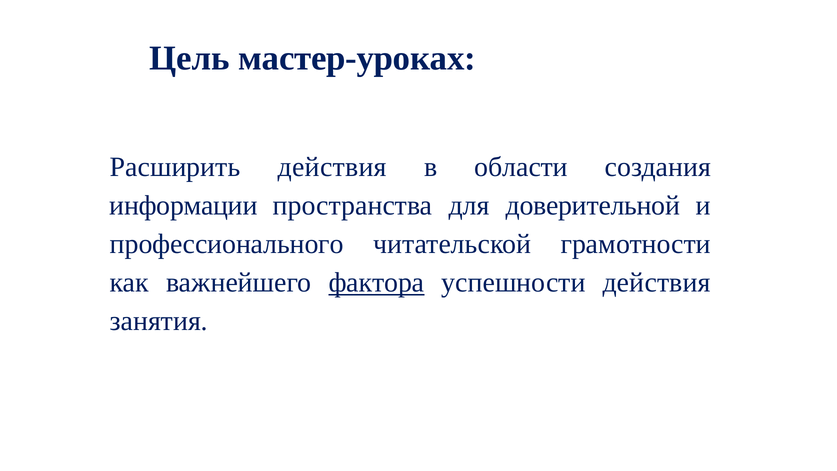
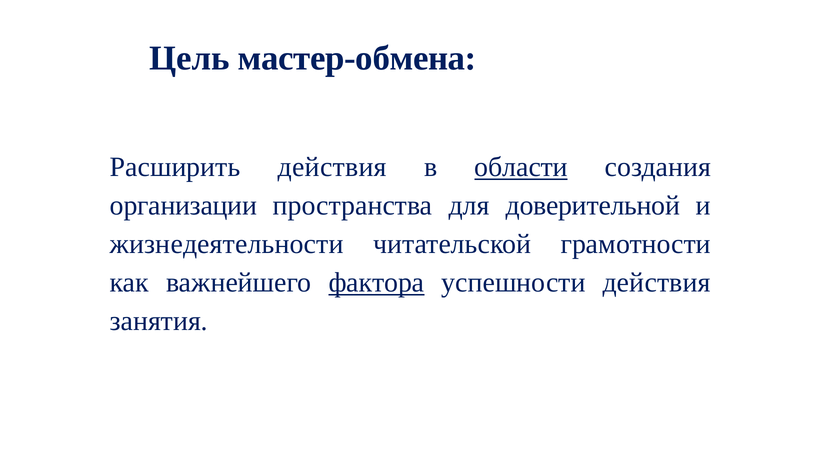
мастер-уроках: мастер-уроках -> мастер-обмена
области underline: none -> present
информации: информации -> организации
профессионального: профессионального -> жизнедеятельности
